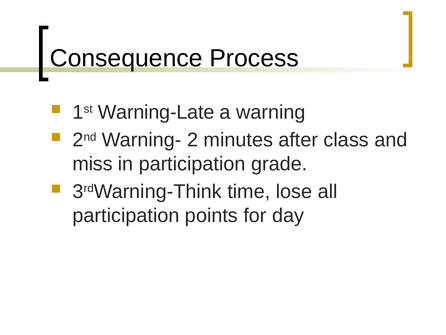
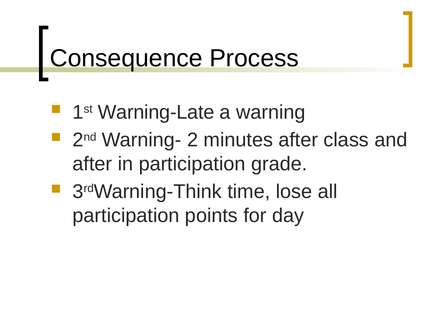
miss at (93, 164): miss -> after
